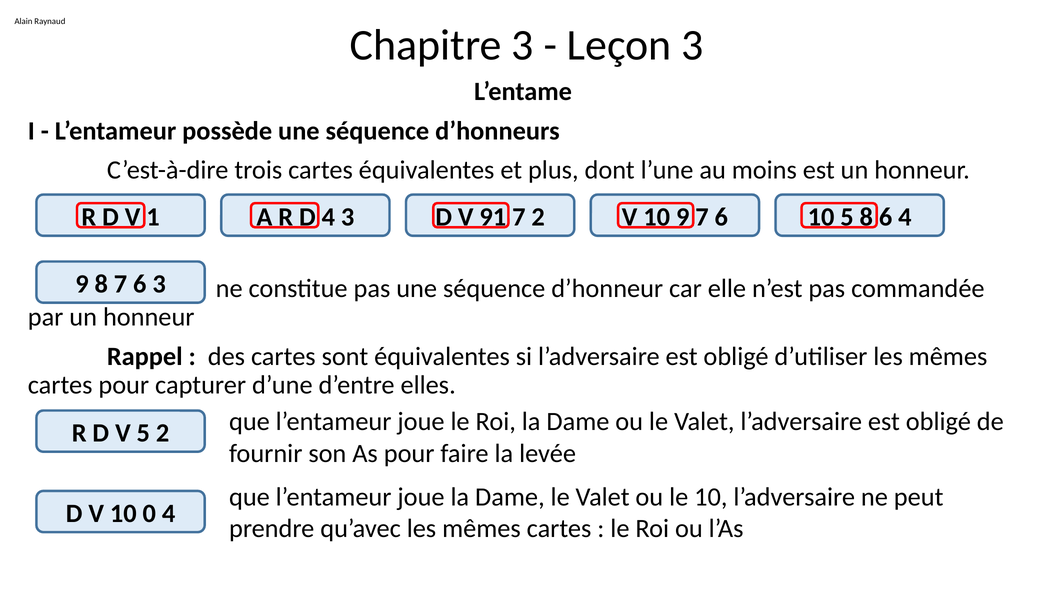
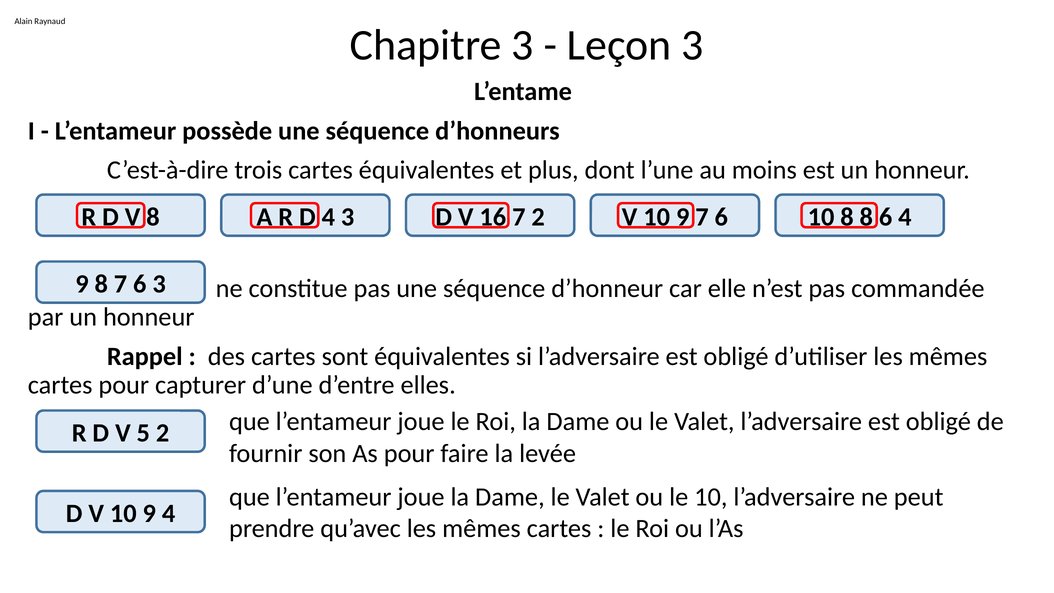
V 1: 1 -> 8
91: 91 -> 16
10 5: 5 -> 8
D V 10 0: 0 -> 9
